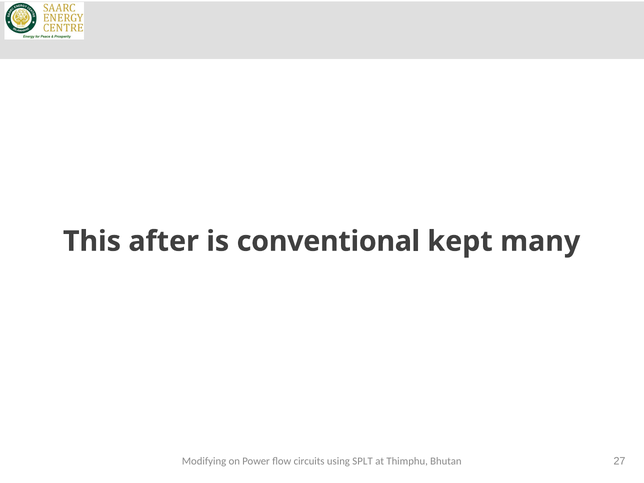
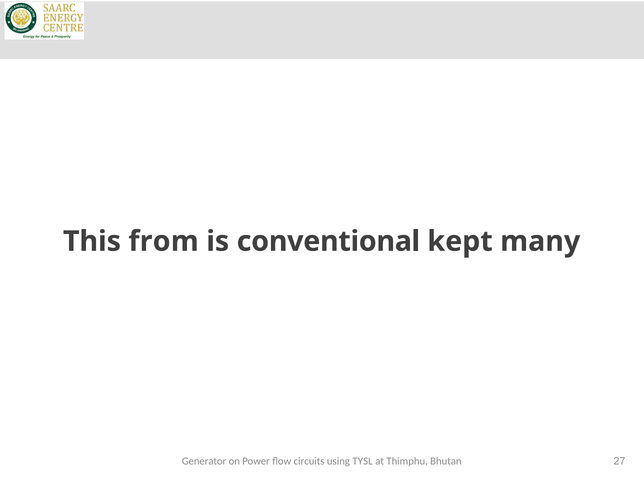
after: after -> from
Modifying: Modifying -> Generator
SPLT: SPLT -> TYSL
